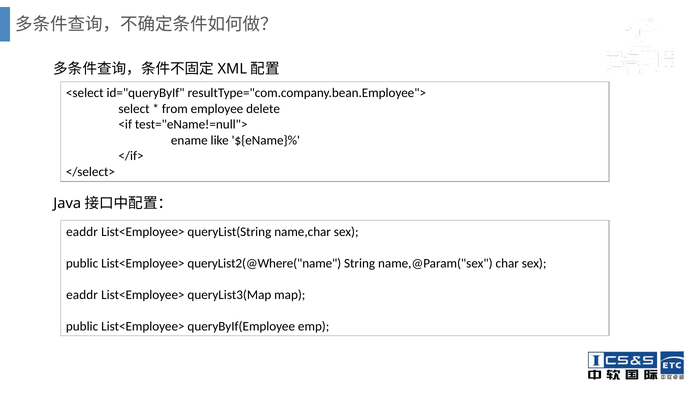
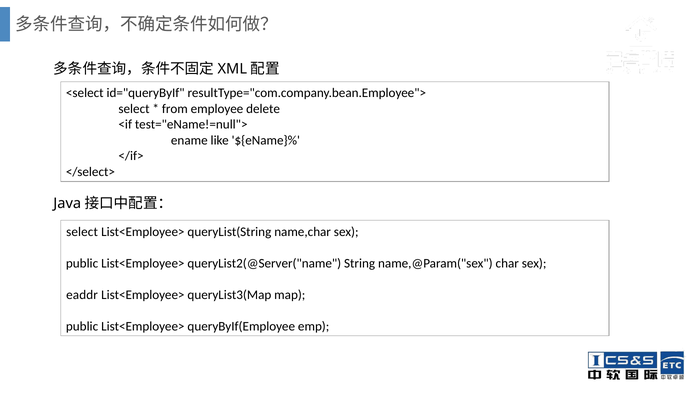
eaddr at (82, 232): eaddr -> select
queryList2(@Where("name: queryList2(@Where("name -> queryList2(@Server("name
